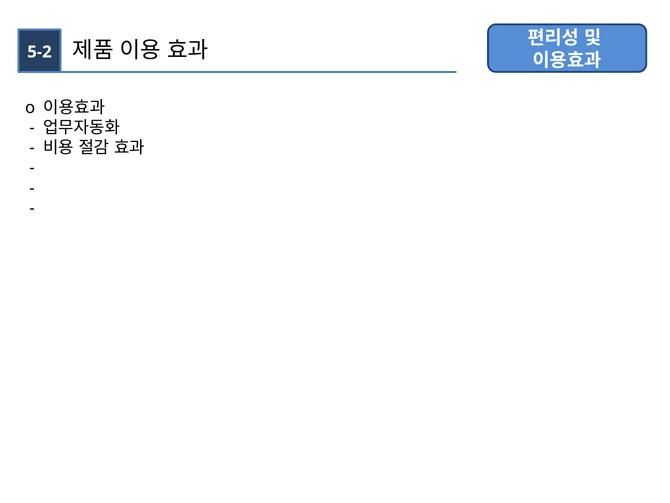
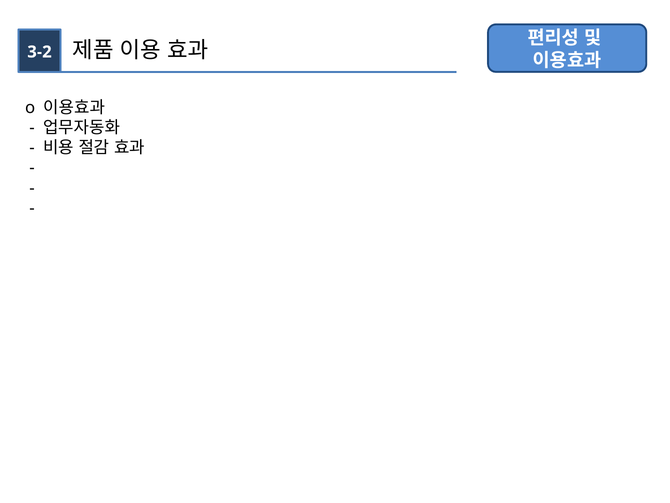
5-2: 5-2 -> 3-2
